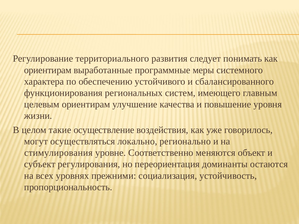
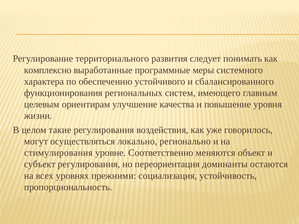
ориентирам at (48, 70): ориентирам -> комплексно
такие осуществление: осуществление -> регулирования
